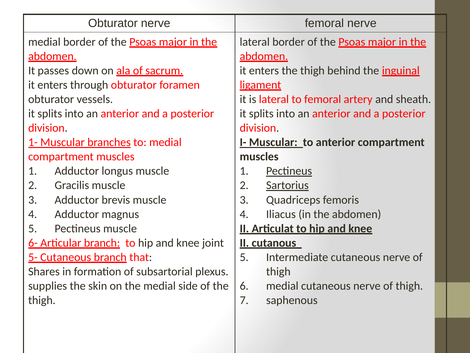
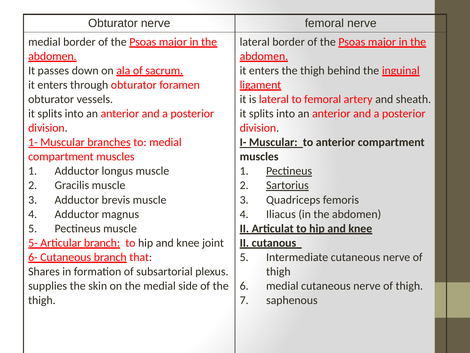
6-: 6- -> 5-
5-: 5- -> 6-
